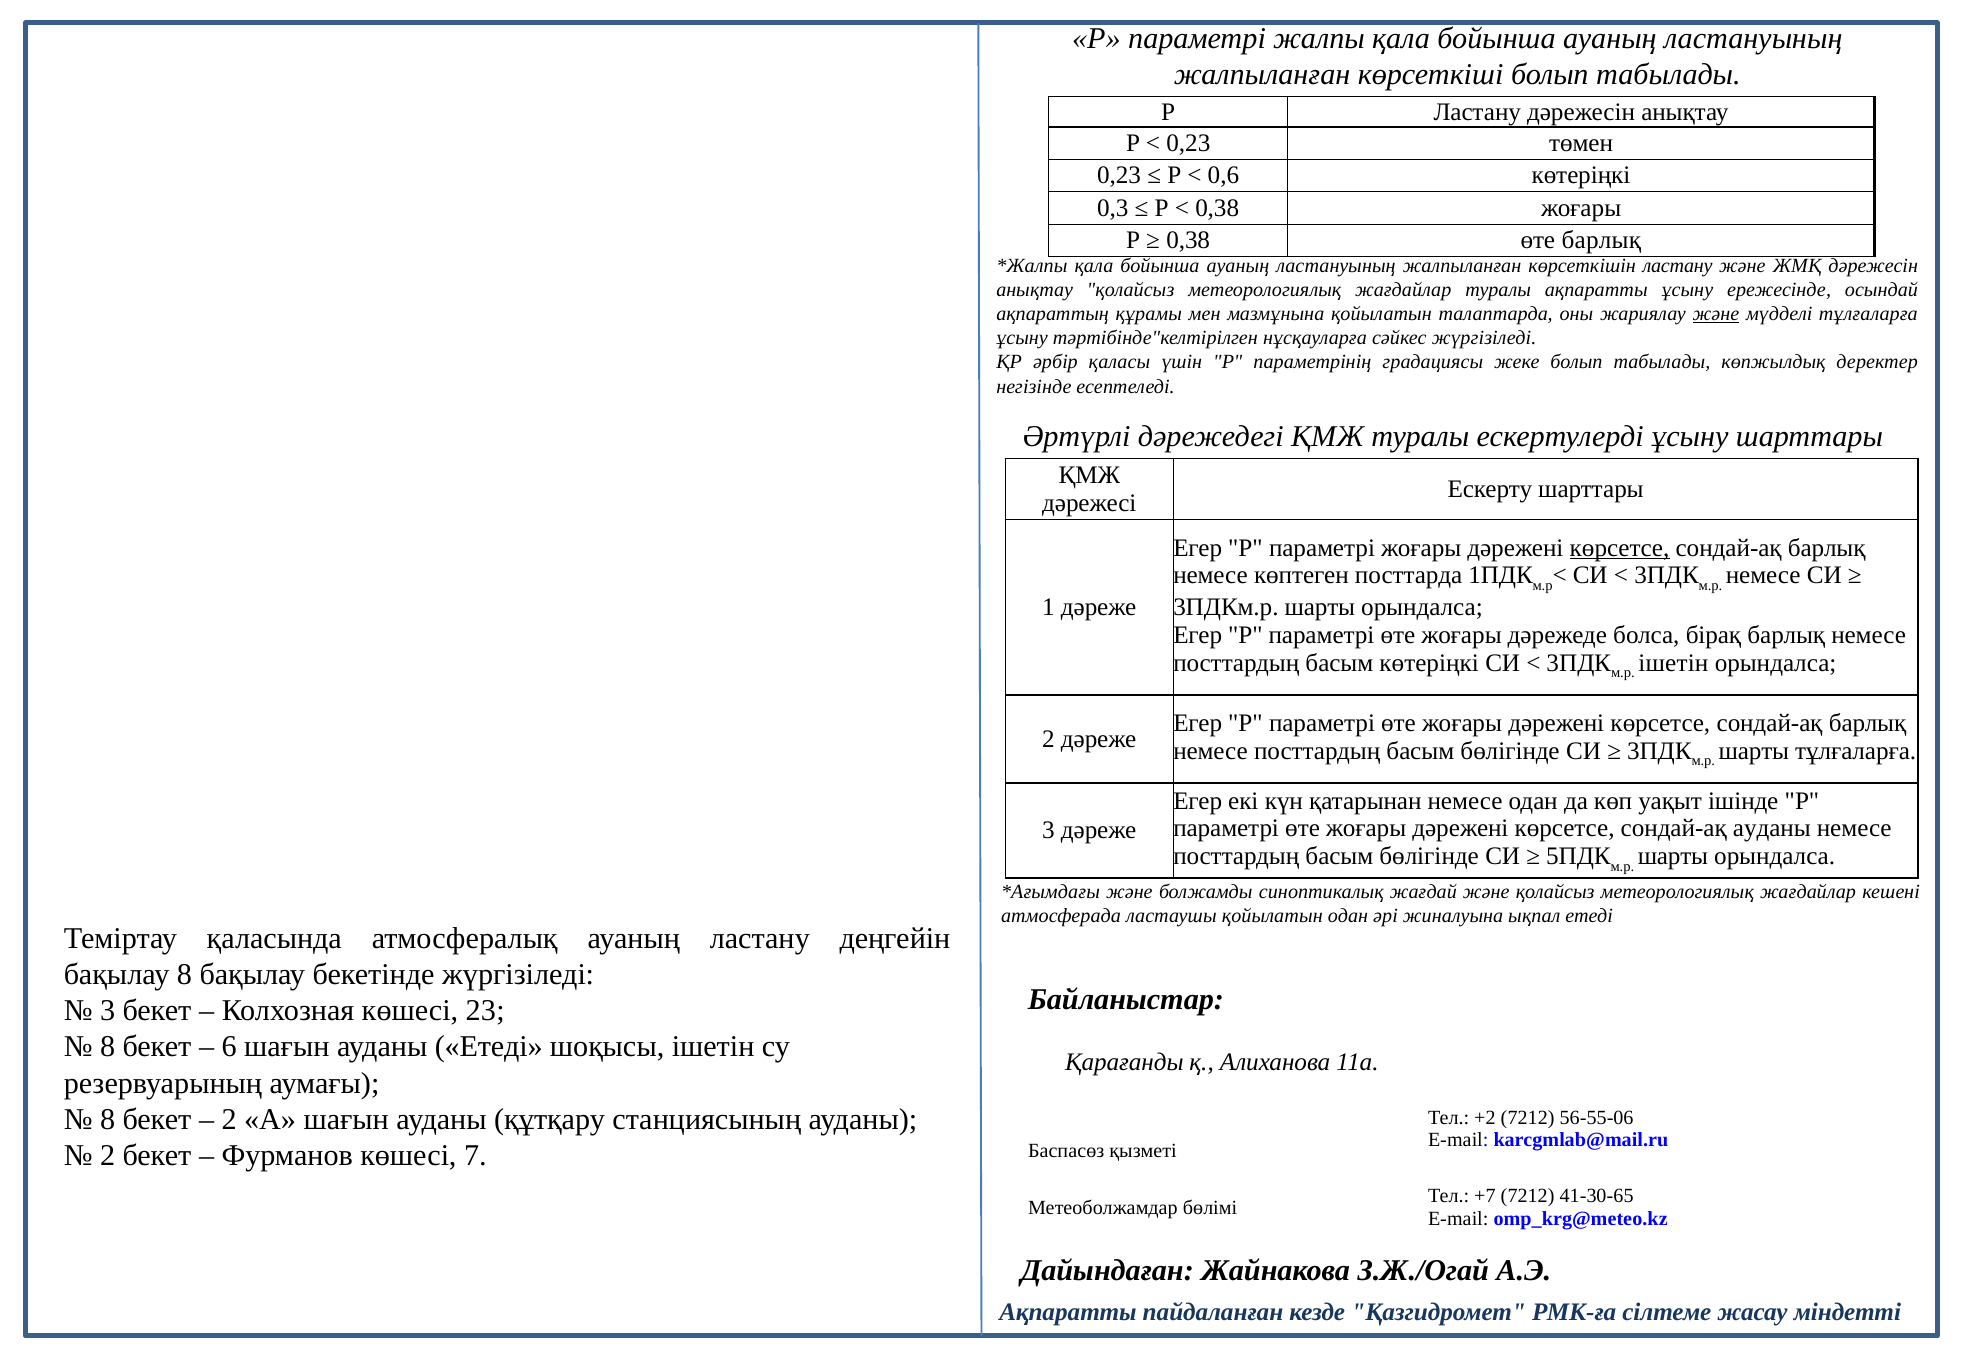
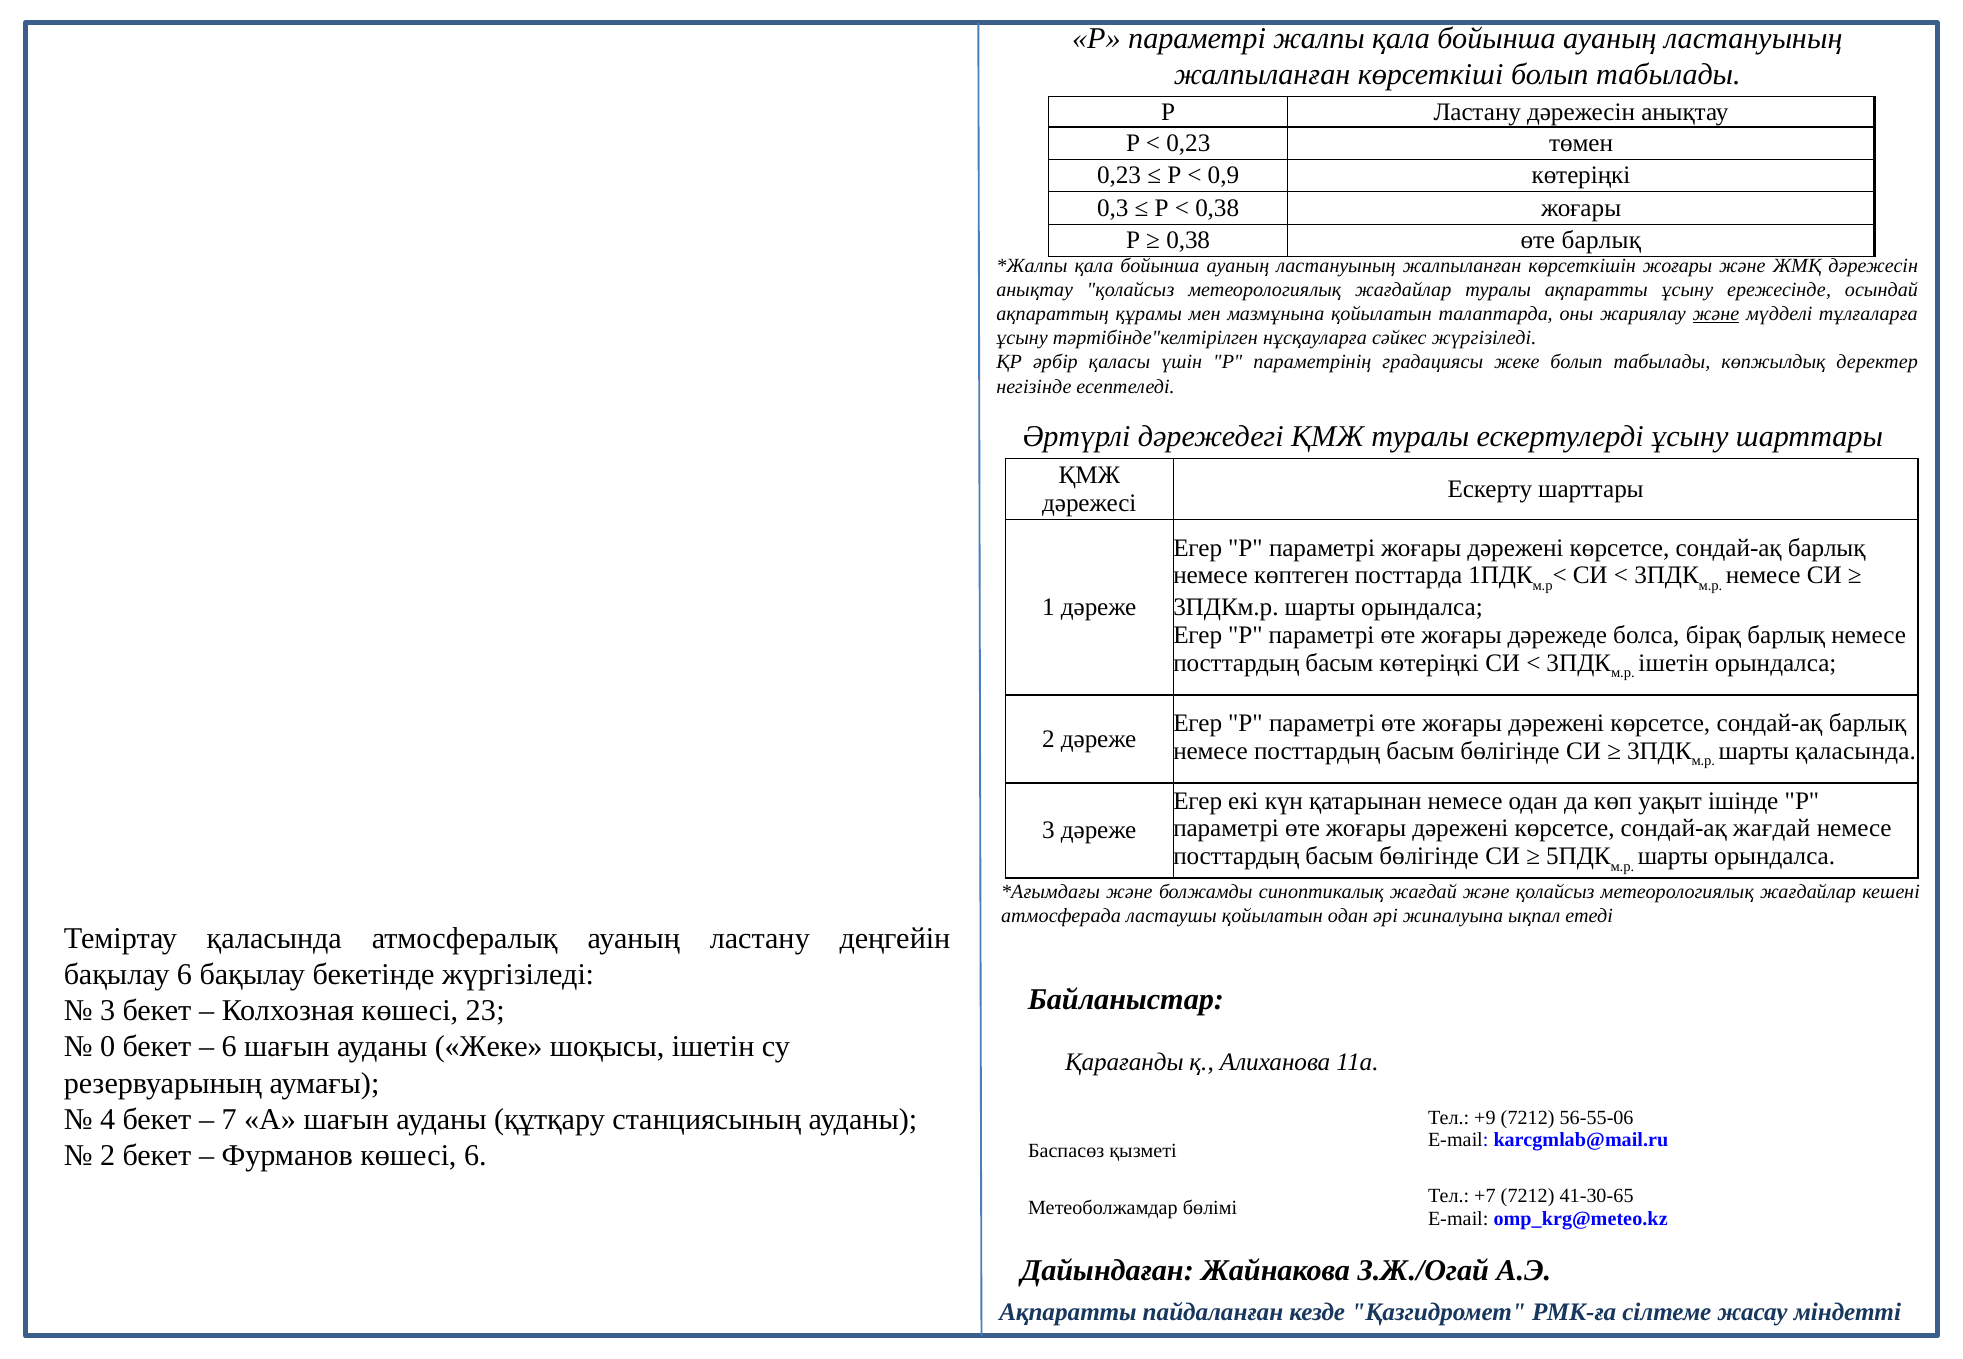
0,6: 0,6 -> 0,9
көрсеткішін ластану: ластану -> жоғары
көрсетсе at (1620, 548) underline: present -> none
шарты тұлғаларға: тұлғаларға -> қаласында
сондай-ақ ауданы: ауданы -> жағдай
бақылау 8: 8 -> 6
8 at (108, 1047): 8 -> 0
ауданы Етеді: Етеді -> Жеке
8 at (108, 1119): 8 -> 4
2 at (229, 1119): 2 -> 7
+2: +2 -> +9
көшесі 7: 7 -> 6
